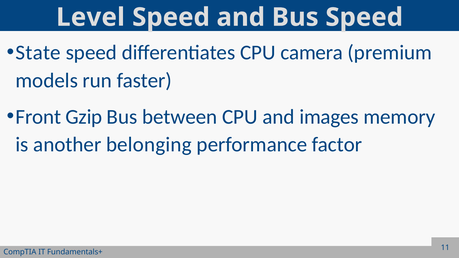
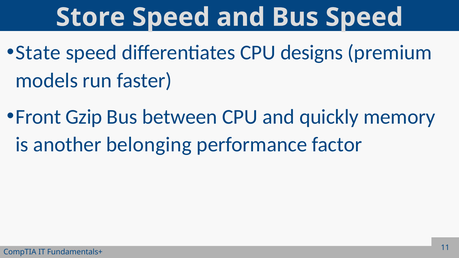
Level: Level -> Store
camera: camera -> designs
images: images -> quickly
